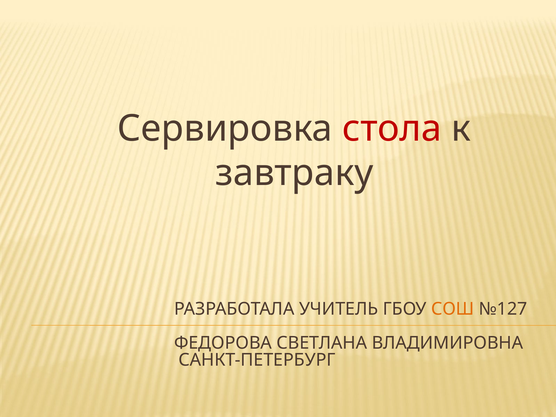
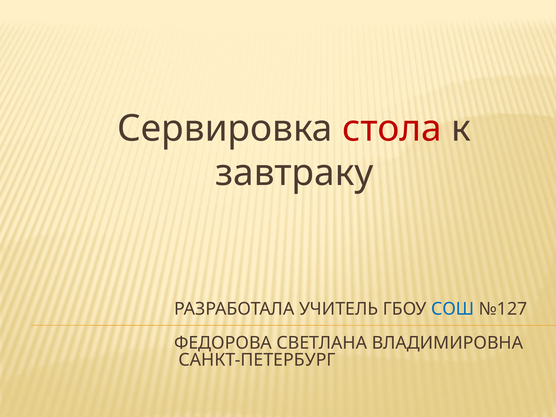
СОШ colour: orange -> blue
